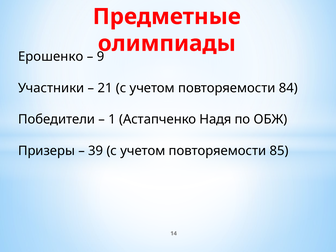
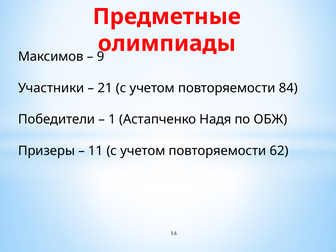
Ерошенко: Ерошенко -> Максимов
39: 39 -> 11
85: 85 -> 62
